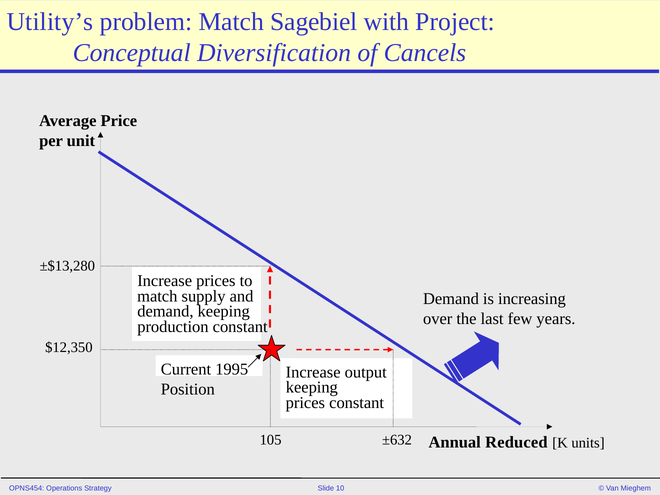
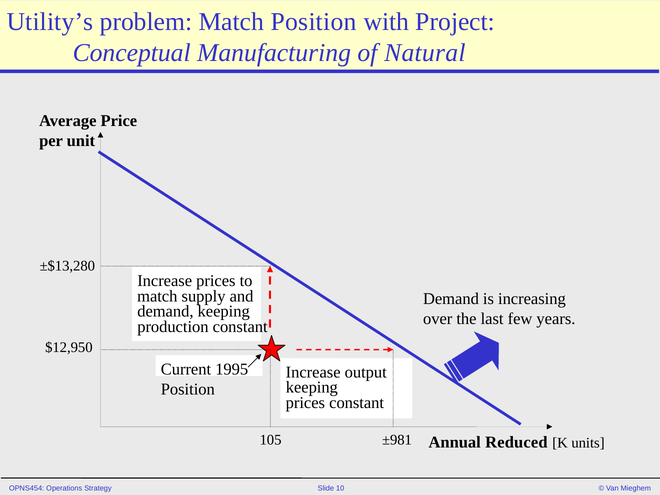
Match Sagebiel: Sagebiel -> Position
Diversification: Diversification -> Manufacturing
Cancels: Cancels -> Natural
$12,350: $12,350 -> $12,950
±632: ±632 -> ±981
